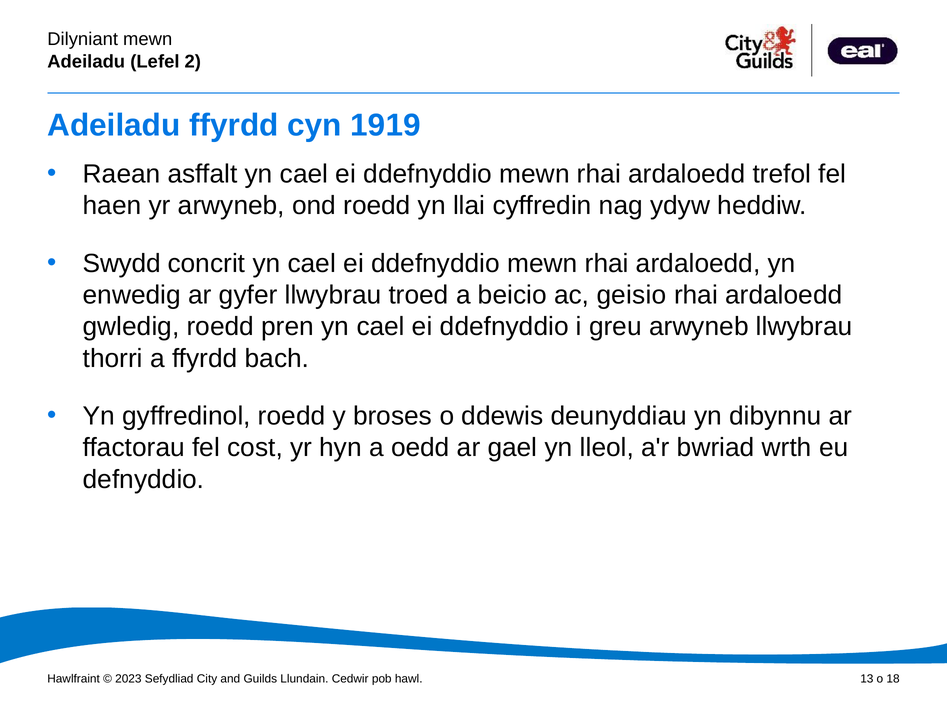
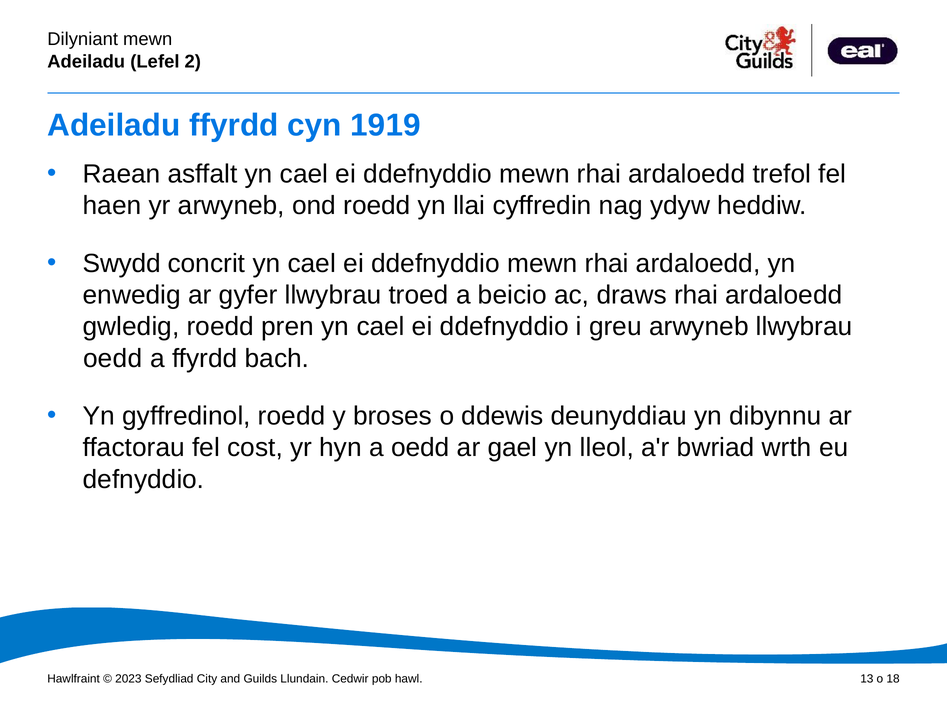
geisio: geisio -> draws
thorri at (113, 358): thorri -> oedd
